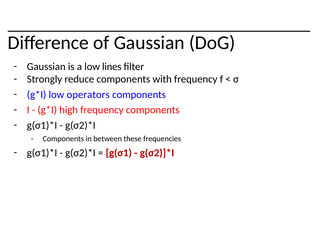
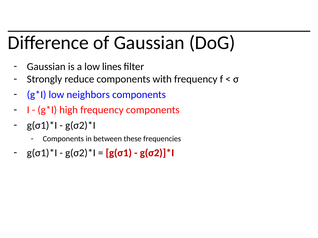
operators: operators -> neighbors
